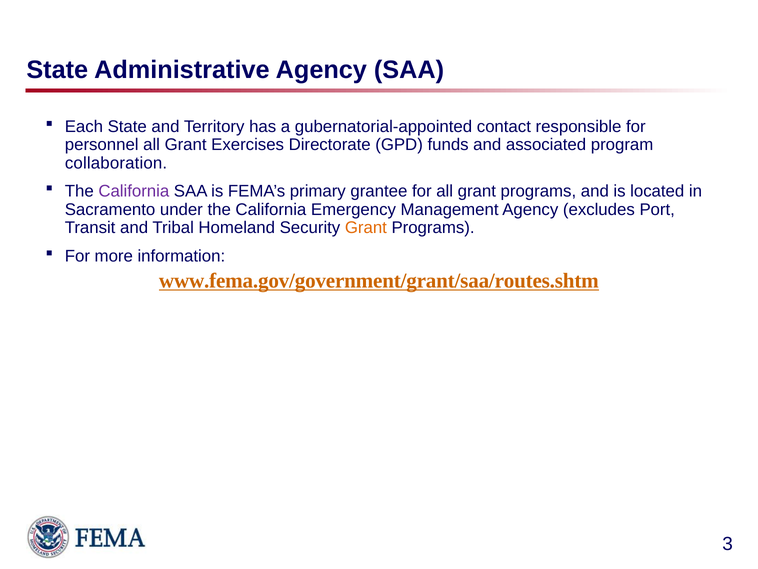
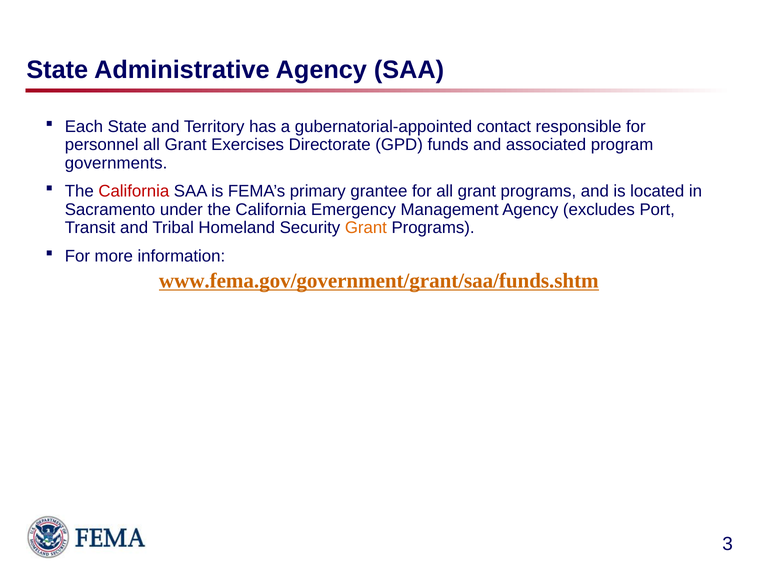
collaboration: collaboration -> governments
California at (134, 191) colour: purple -> red
www.fema.gov/government/grant/saa/routes.shtm: www.fema.gov/government/grant/saa/routes.shtm -> www.fema.gov/government/grant/saa/funds.shtm
